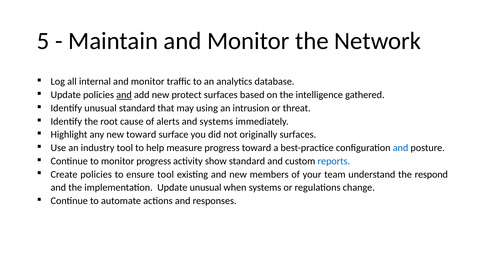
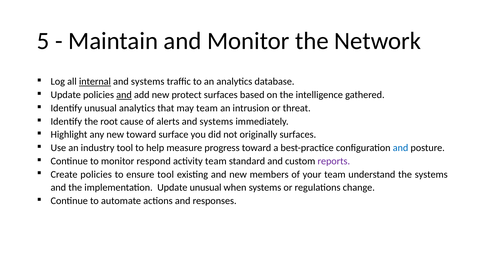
internal underline: none -> present
monitor at (148, 82): monitor -> systems
unusual standard: standard -> analytics
may using: using -> team
monitor progress: progress -> respond
activity show: show -> team
reports colour: blue -> purple
the respond: respond -> systems
